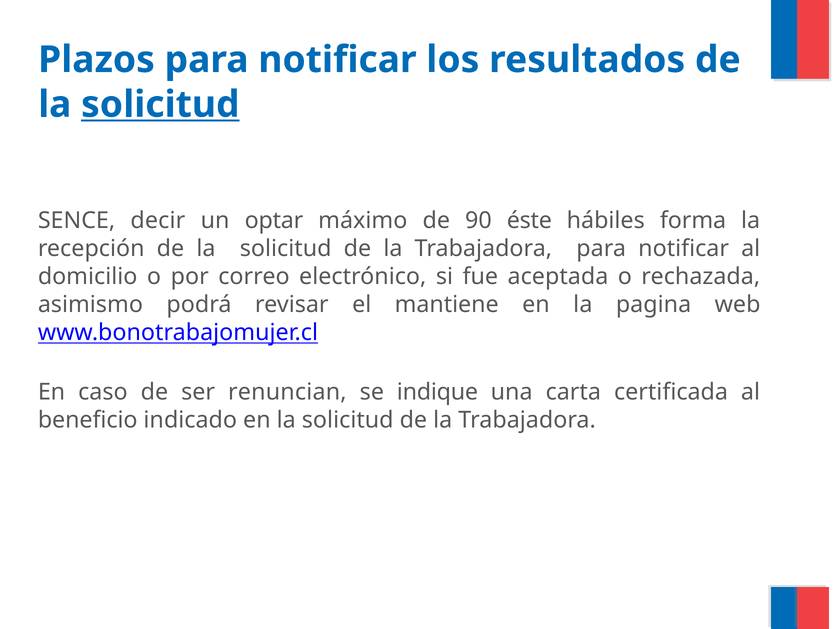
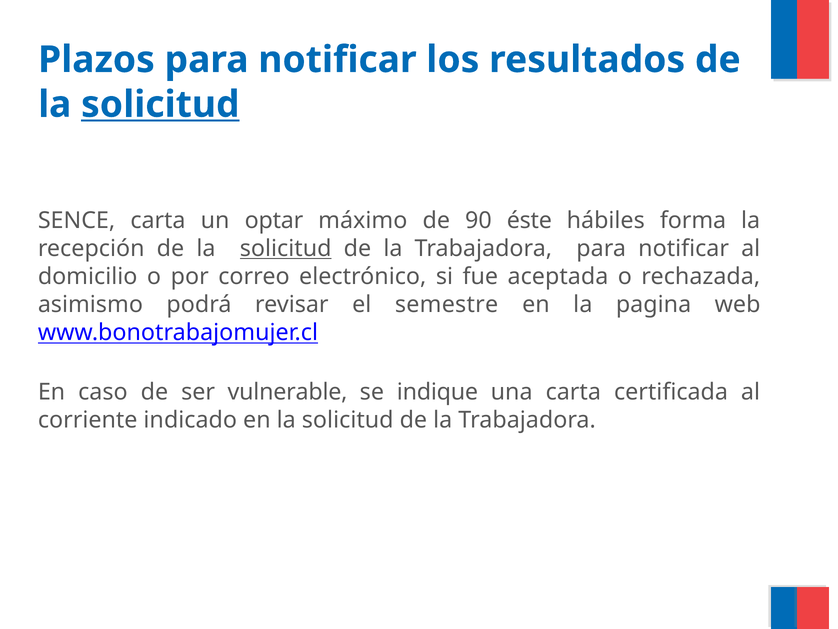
SENCE decir: decir -> carta
solicitud at (286, 248) underline: none -> present
mantiene: mantiene -> semestre
renuncian: renuncian -> vulnerable
beneficio: beneficio -> corriente
